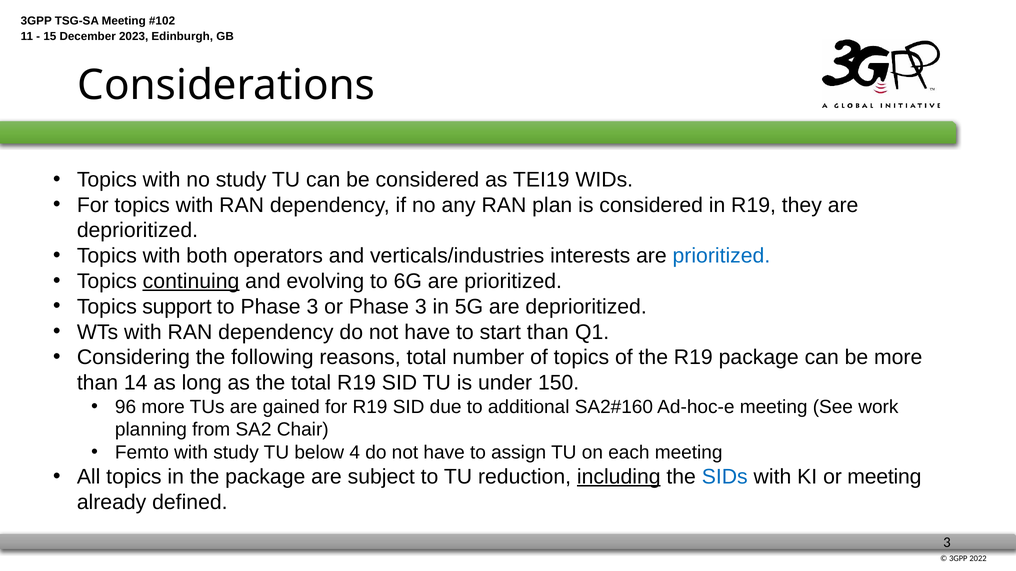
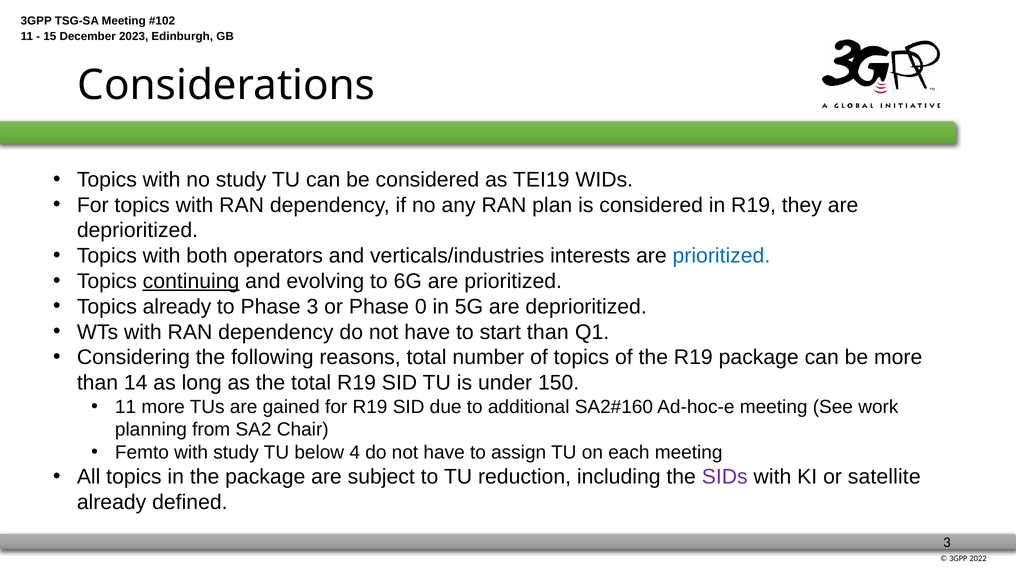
Topics support: support -> already
or Phase 3: 3 -> 0
96 at (126, 407): 96 -> 11
including underline: present -> none
SIDs colour: blue -> purple
or meeting: meeting -> satellite
